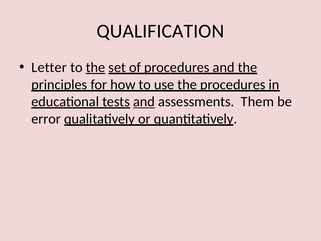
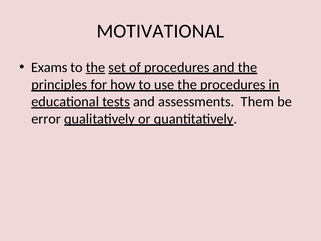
QUALIFICATION: QUALIFICATION -> MOTIVATIONAL
Letter: Letter -> Exams
and at (144, 102) underline: present -> none
